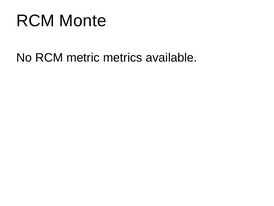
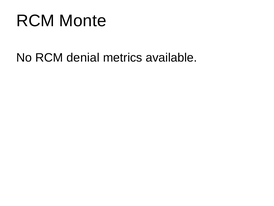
metric: metric -> denial
